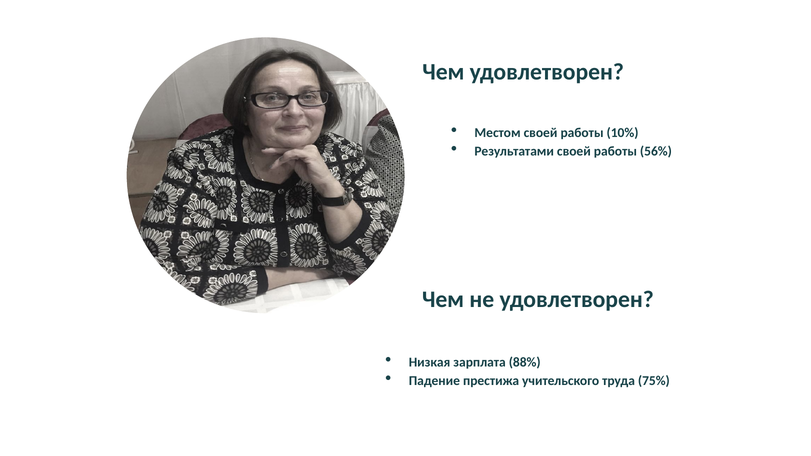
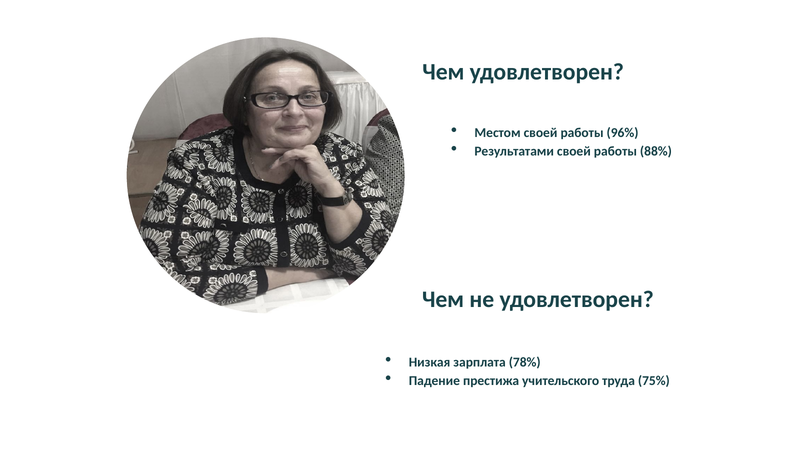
10%: 10% -> 96%
56%: 56% -> 88%
88%: 88% -> 78%
